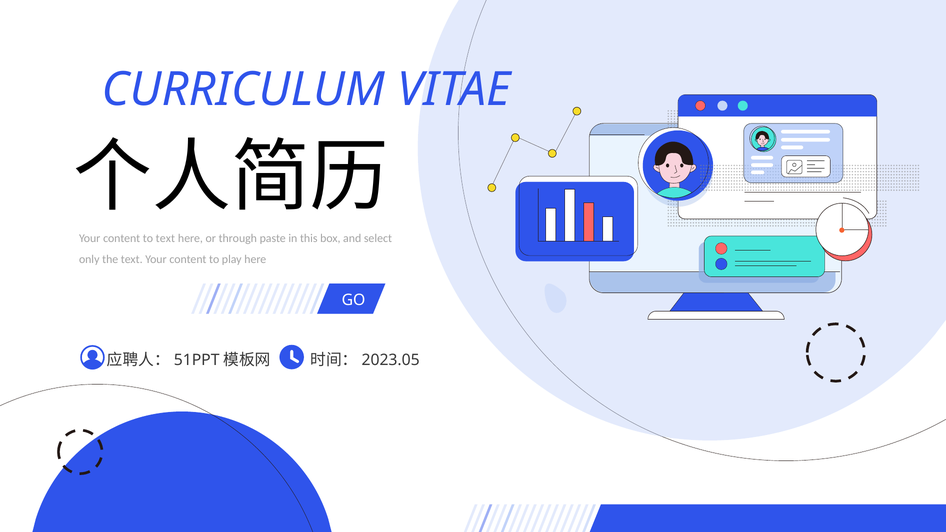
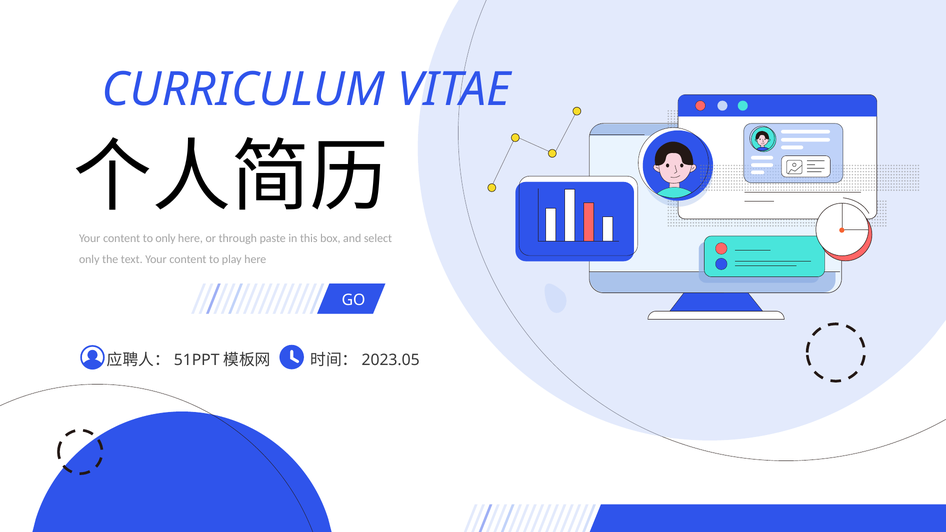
to text: text -> only
